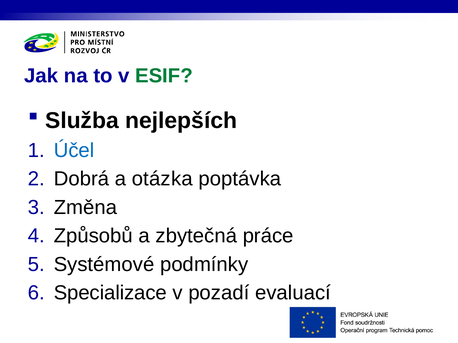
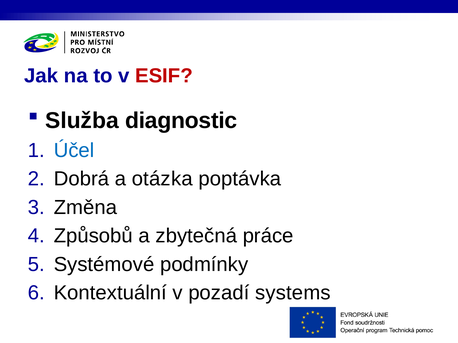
ESIF colour: green -> red
nejlepších: nejlepších -> diagnostic
Specializace: Specializace -> Kontextuální
evaluací: evaluací -> systems
